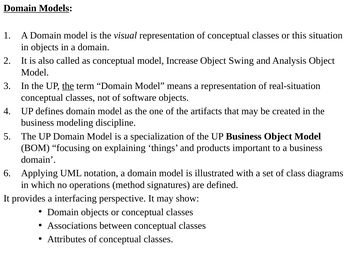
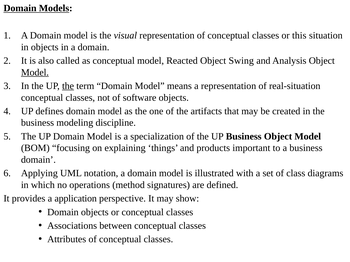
Increase: Increase -> Reacted
Model at (35, 72) underline: none -> present
interfacing: interfacing -> application
